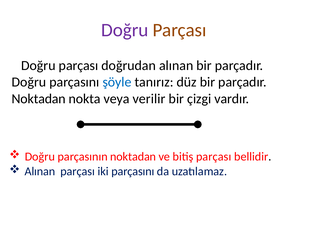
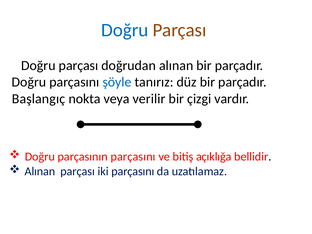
Doğru at (125, 30) colour: purple -> blue
Noktadan at (39, 99): Noktadan -> Başlangıç
parçasının noktadan: noktadan -> parçasını
bitiş parçası: parçası -> açıklığa
